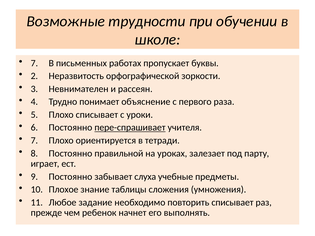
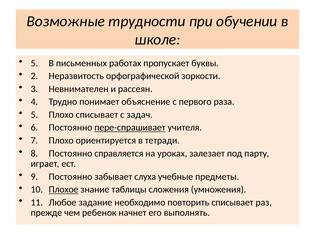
7 at (34, 63): 7 -> 5
уроки: уроки -> задач
правильной: правильной -> справляется
Плохое underline: none -> present
